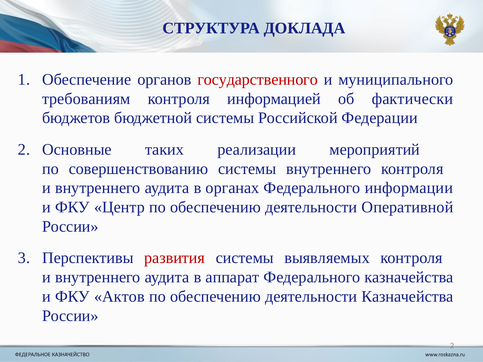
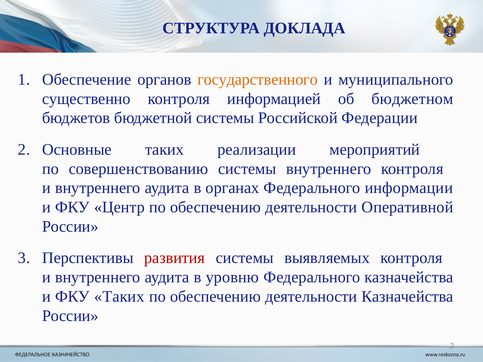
государственного colour: red -> orange
требованиям: требованиям -> существенно
фактически: фактически -> бюджетном
аппарат: аппарат -> уровню
ФКУ Актов: Актов -> Таких
